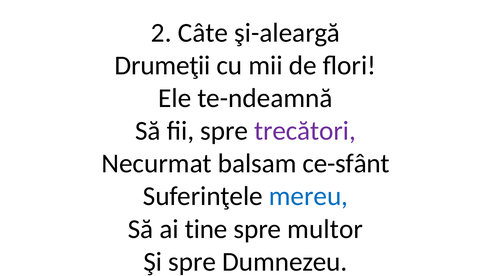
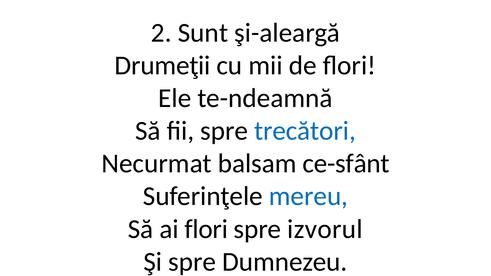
Câte: Câte -> Sunt
trecători colour: purple -> blue
ai tine: tine -> flori
multor: multor -> izvorul
